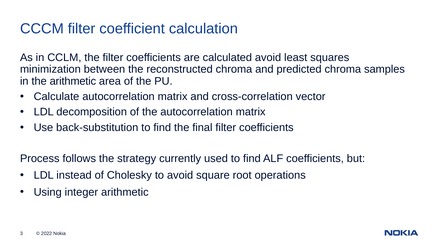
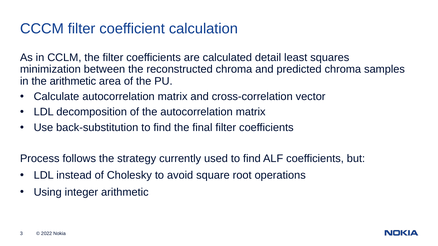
calculated avoid: avoid -> detail
